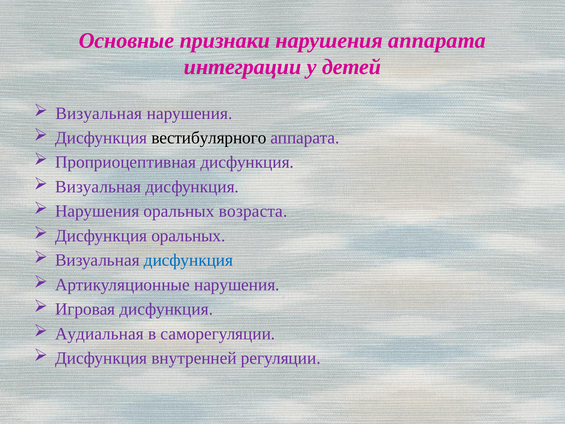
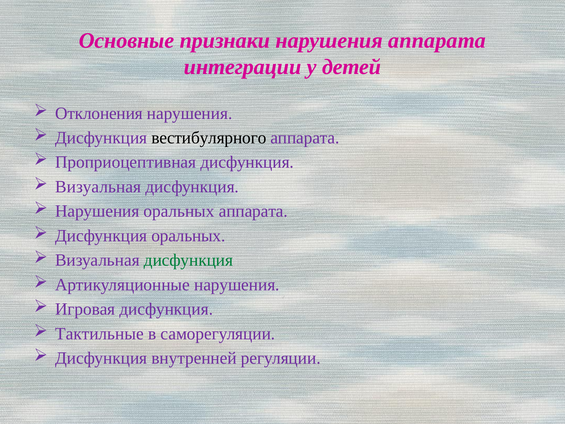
Визуальная at (99, 113): Визуальная -> Отклонения
оральных возраста: возраста -> аппарата
дисфункция at (188, 260) colour: blue -> green
Аудиальная: Аудиальная -> Тактильные
